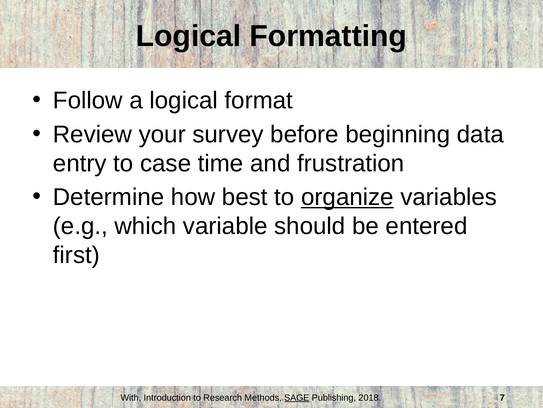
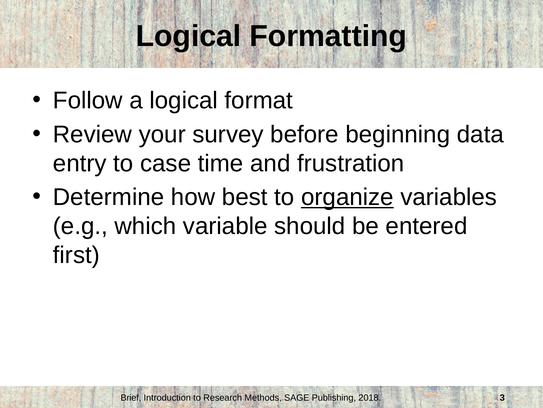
With: With -> Brief
SAGE underline: present -> none
7: 7 -> 3
